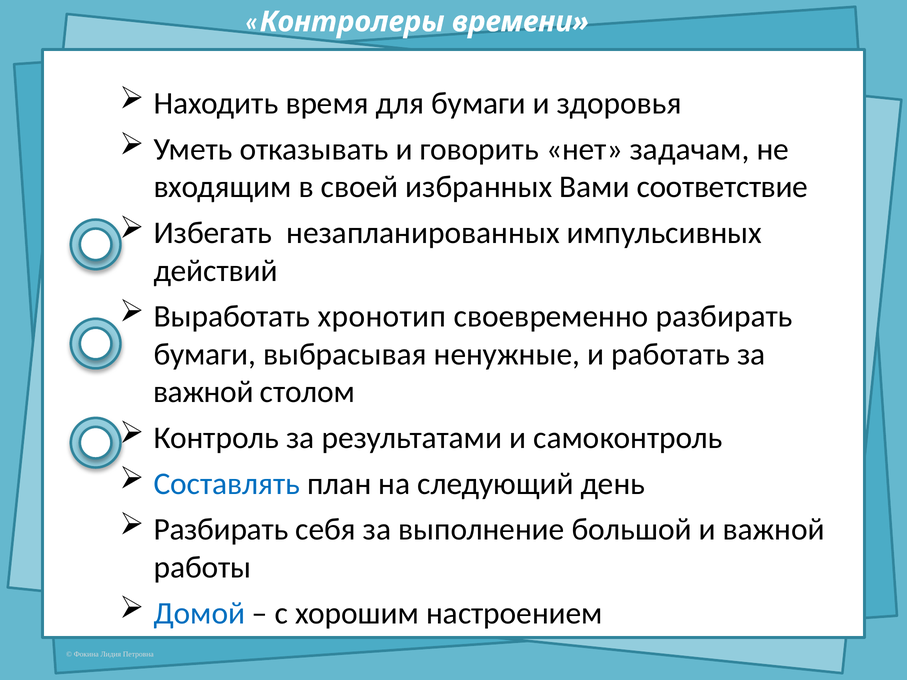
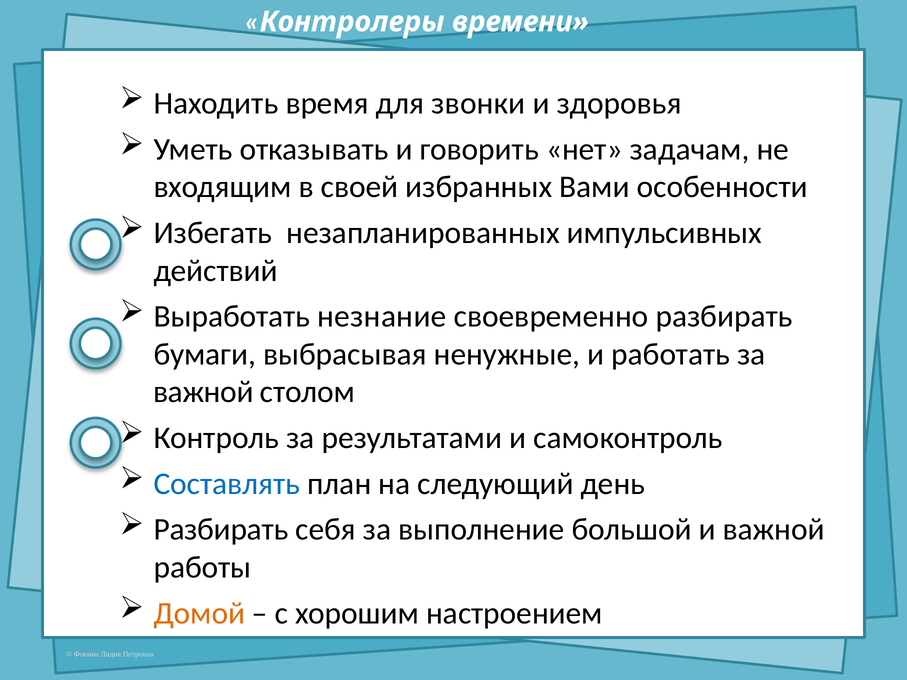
для бумаги: бумаги -> звонки
соответствие: соответствие -> особенности
хронотип: хронотип -> незнание
Домой colour: blue -> orange
